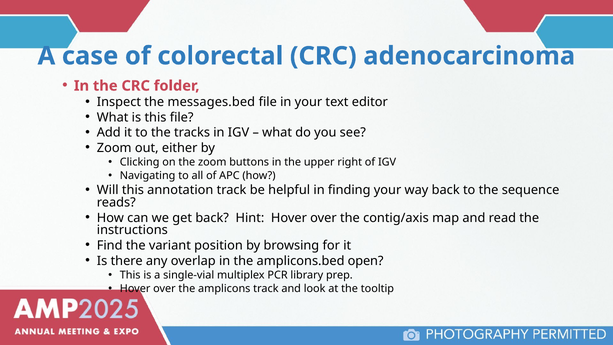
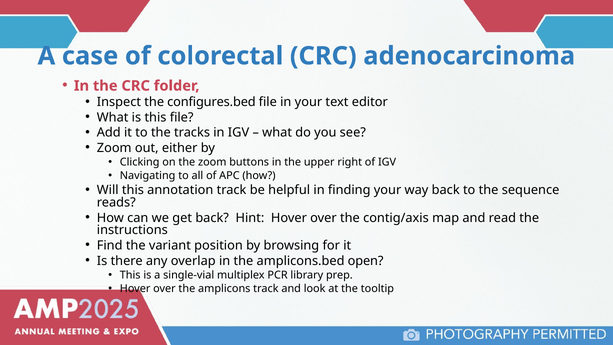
messages.bed: messages.bed -> configures.bed
